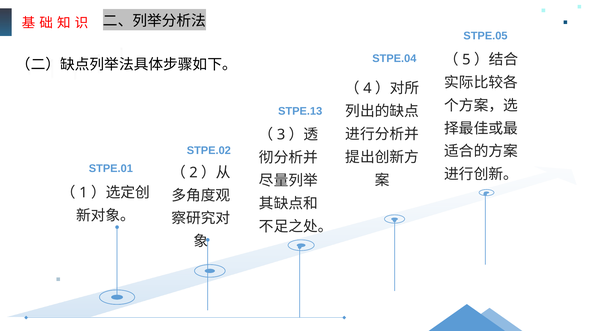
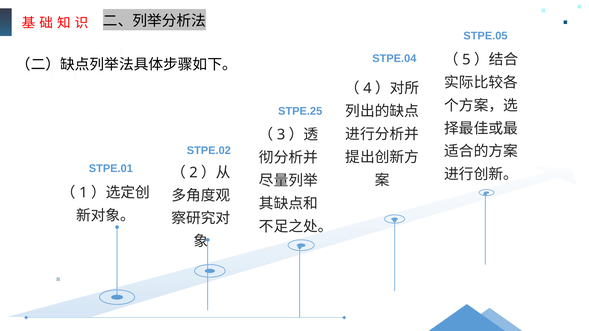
STPE.13: STPE.13 -> STPE.25
